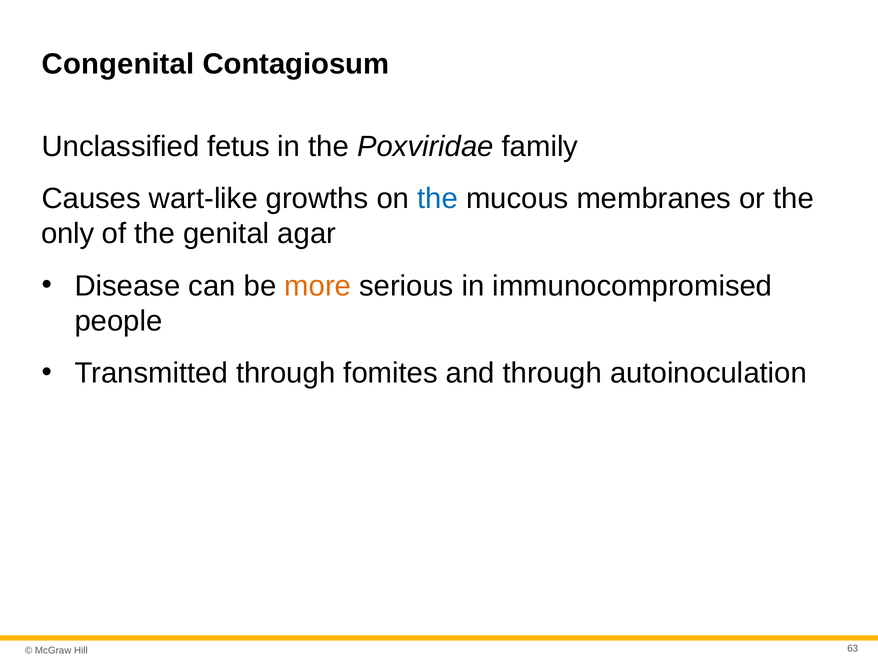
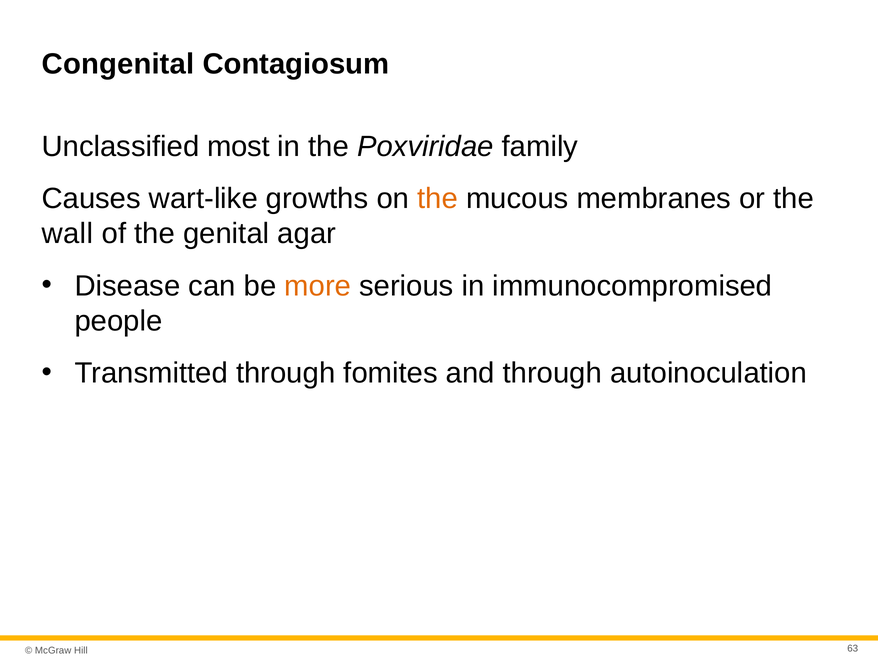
fetus: fetus -> most
the at (438, 199) colour: blue -> orange
only: only -> wall
